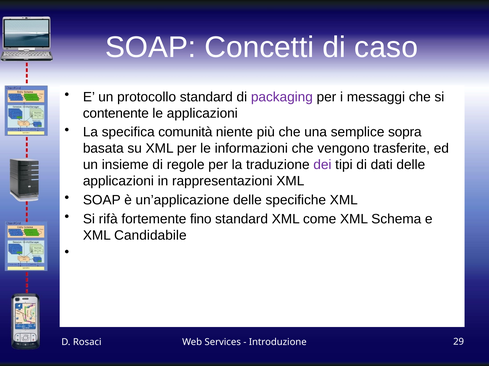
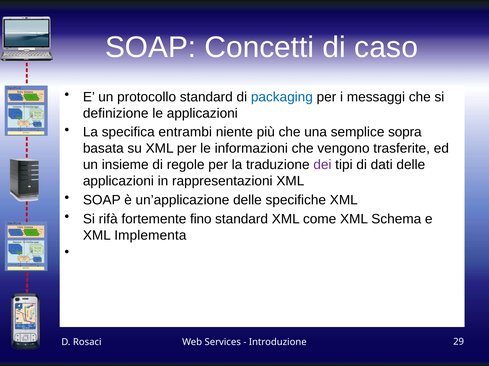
packaging colour: purple -> blue
contenente: contenente -> definizione
comunità: comunità -> entrambi
Candidabile: Candidabile -> Implementa
